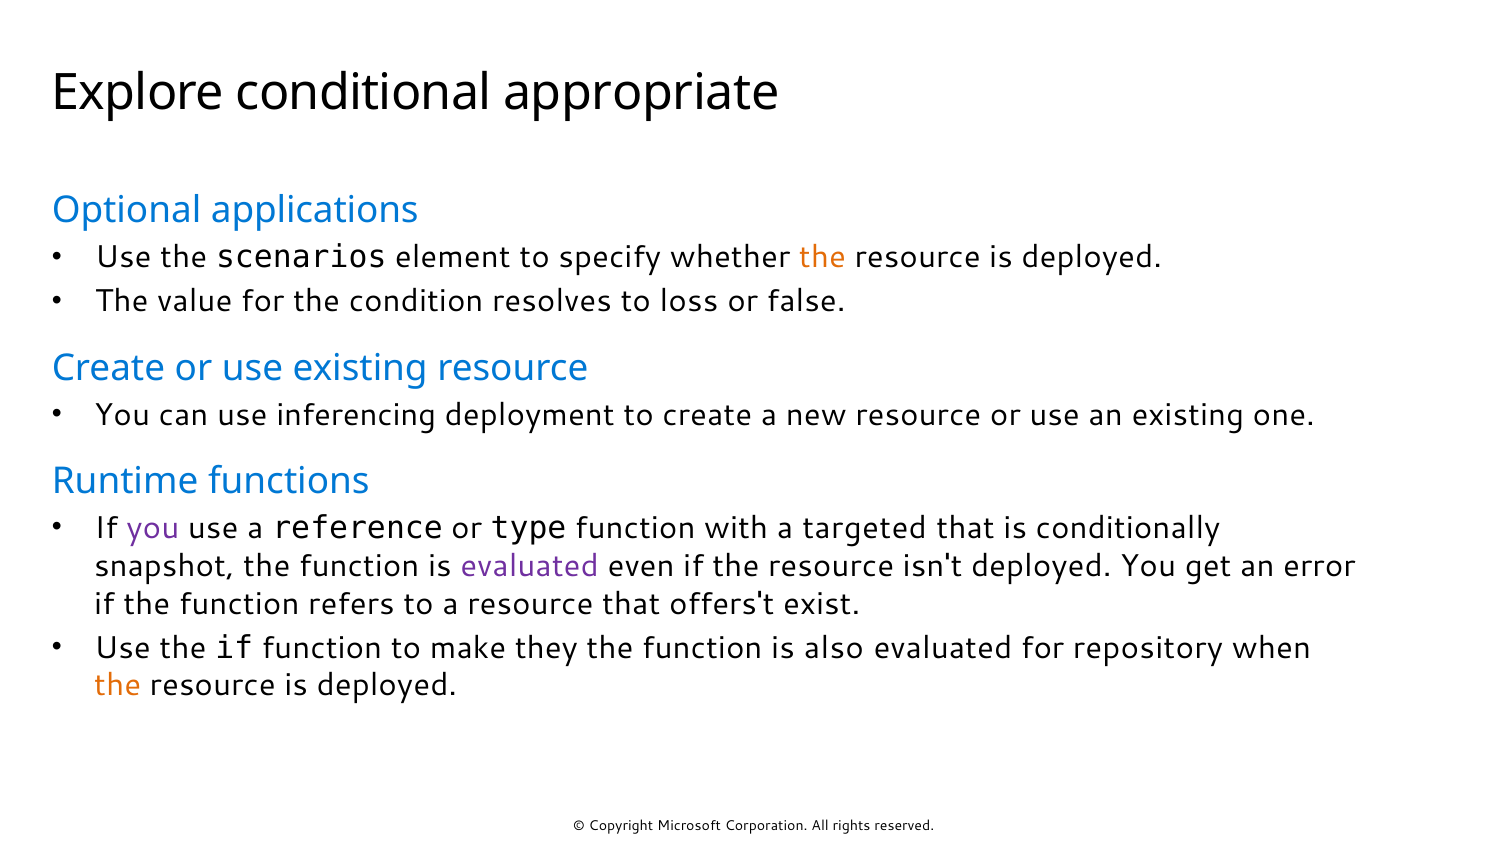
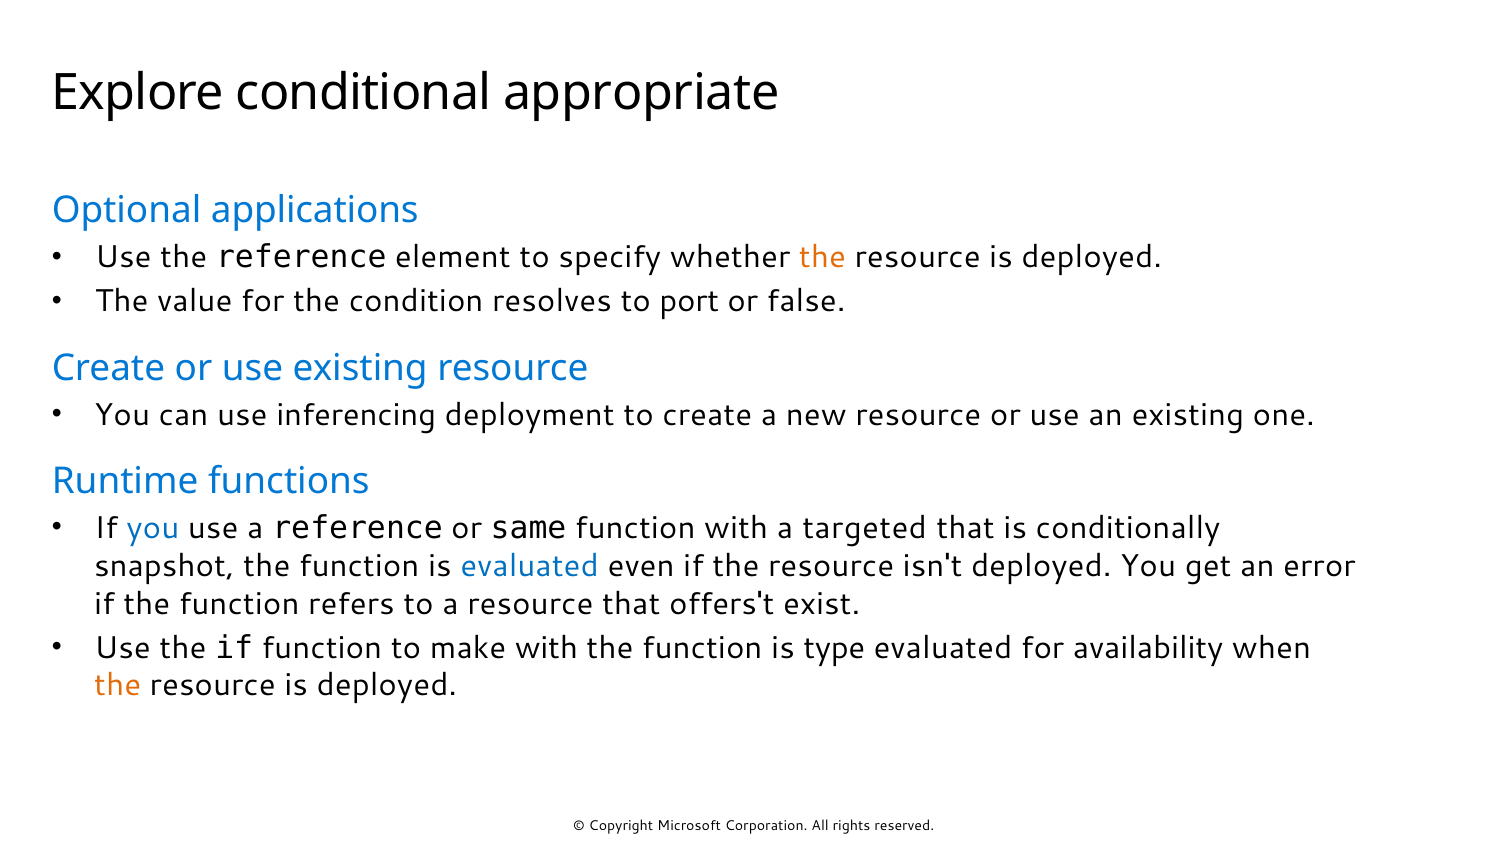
the scenarios: scenarios -> reference
loss: loss -> port
you at (153, 528) colour: purple -> blue
type: type -> same
evaluated at (530, 566) colour: purple -> blue
make they: they -> with
also: also -> type
repository: repository -> availability
